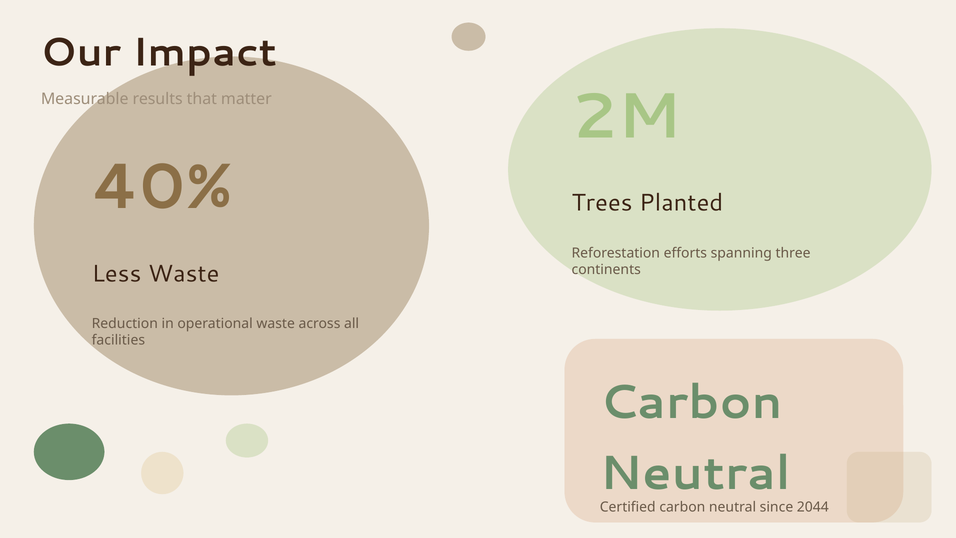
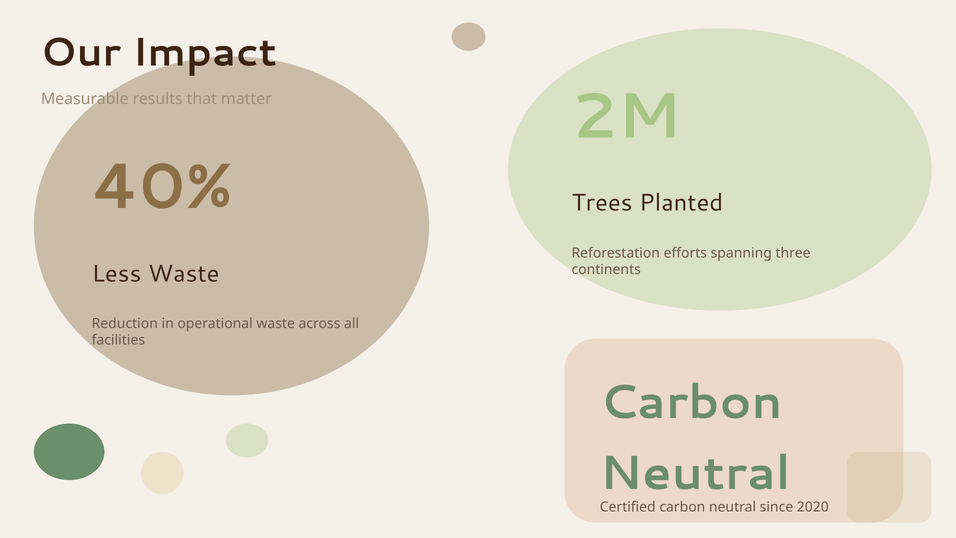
2044: 2044 -> 2020
